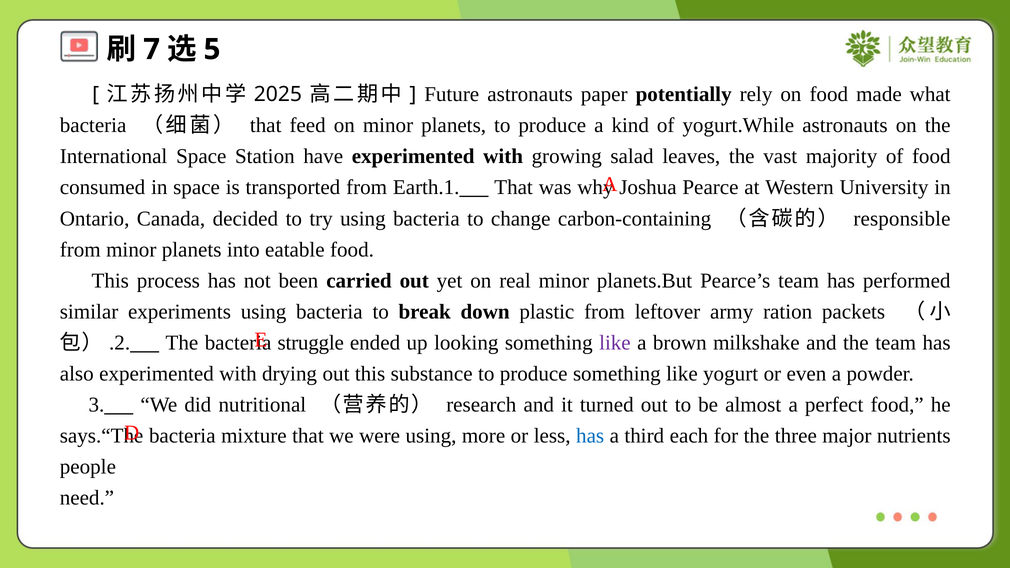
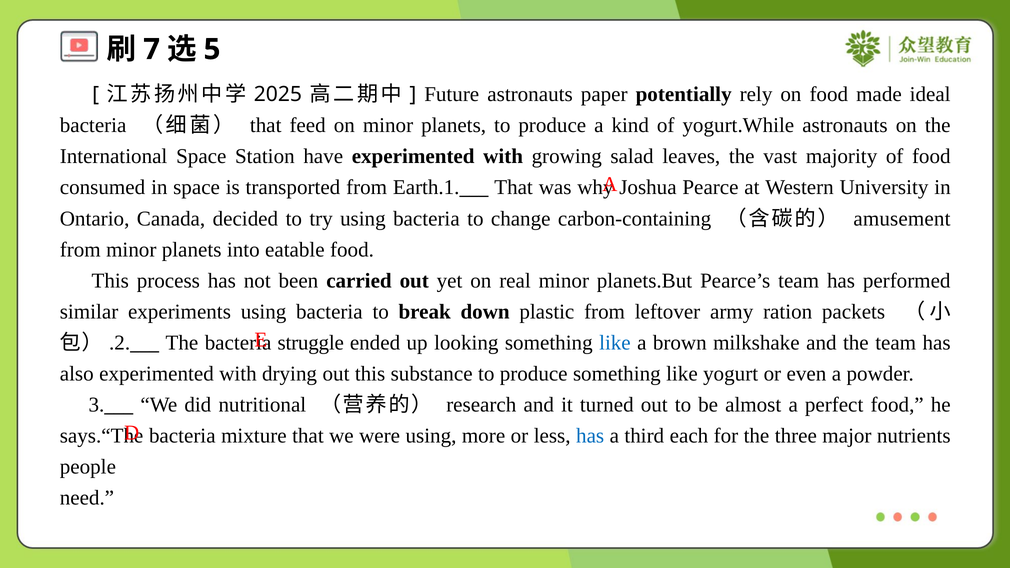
what: what -> ideal
responsible: responsible -> amusement
like at (615, 343) colour: purple -> blue
